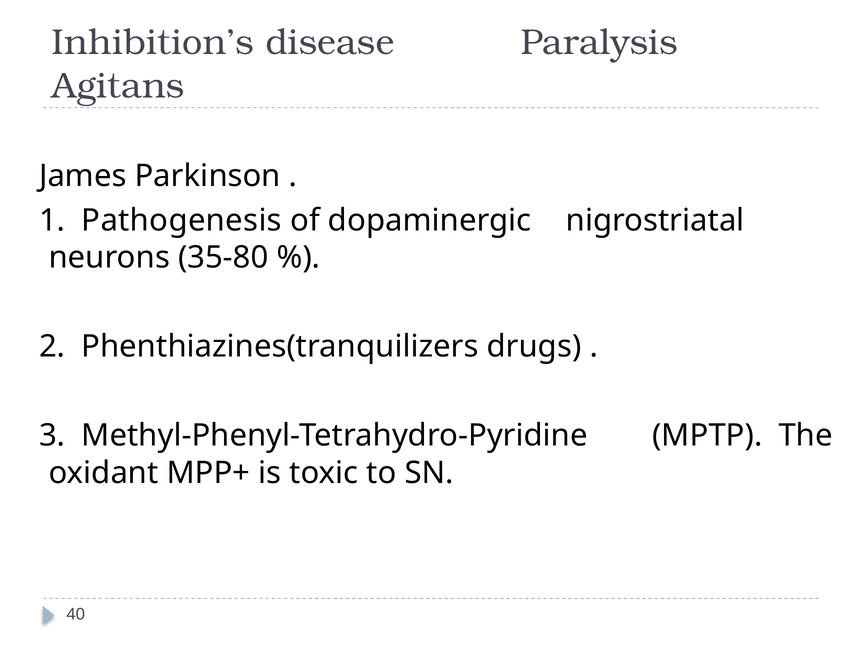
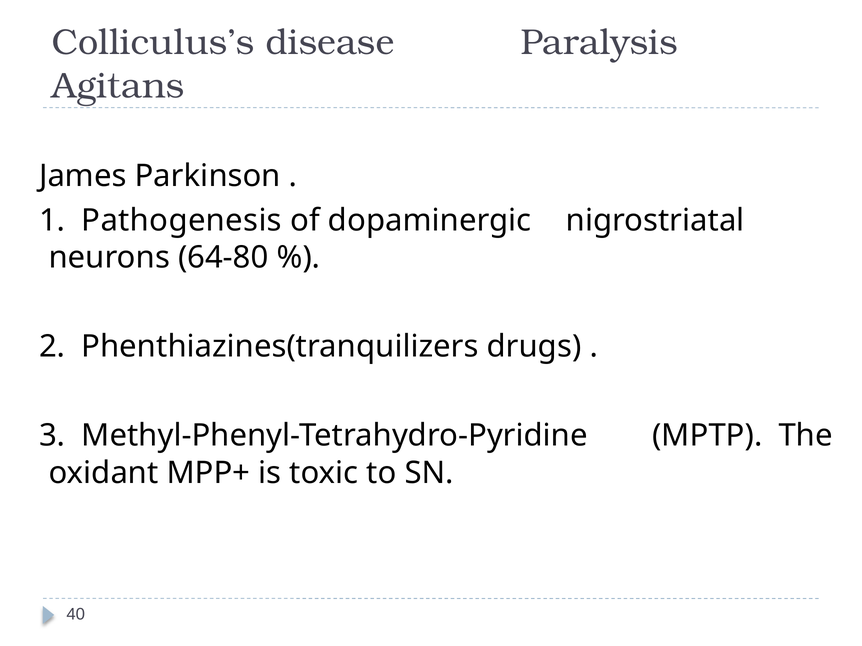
Inhibition’s: Inhibition’s -> Colliculus’s
35-80: 35-80 -> 64-80
